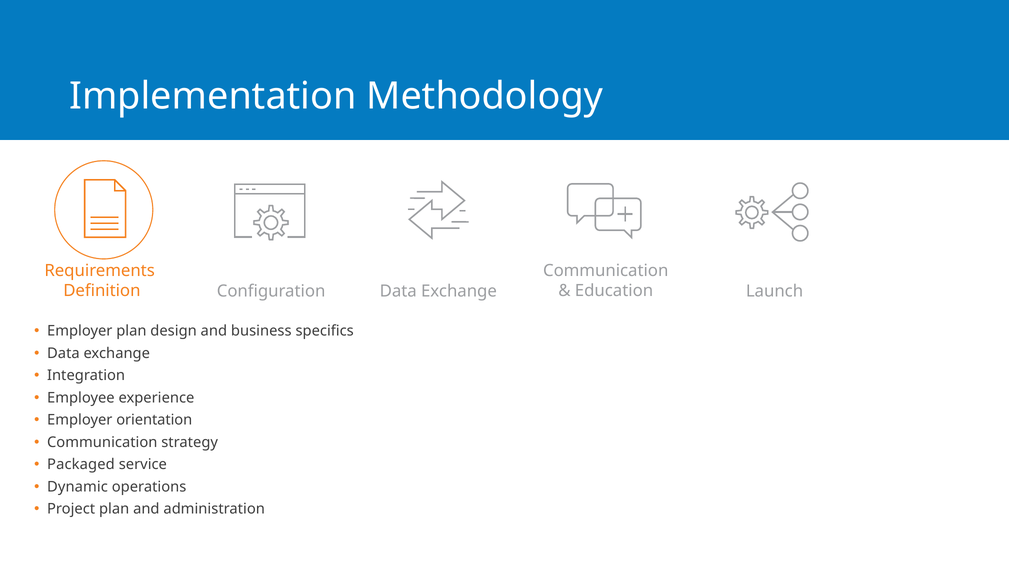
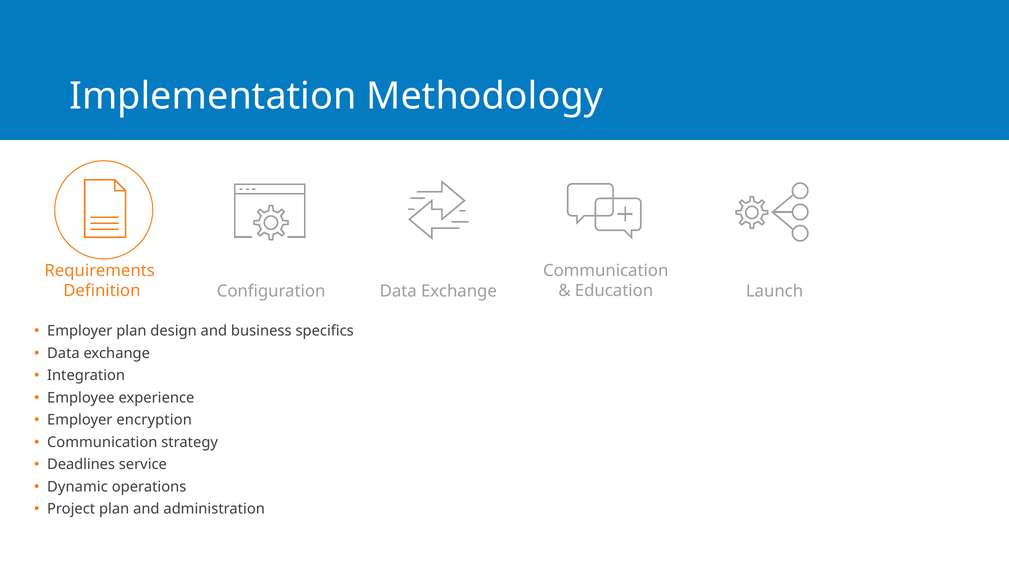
orientation: orientation -> encryption
Packaged: Packaged -> Deadlines
